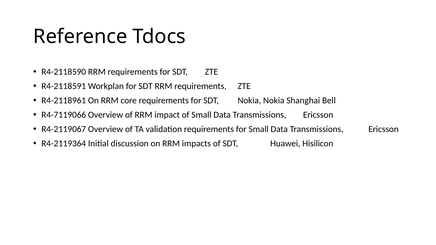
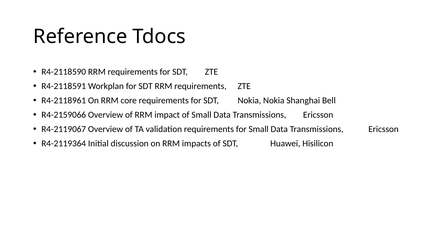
R4-7119066: R4-7119066 -> R4-2159066
